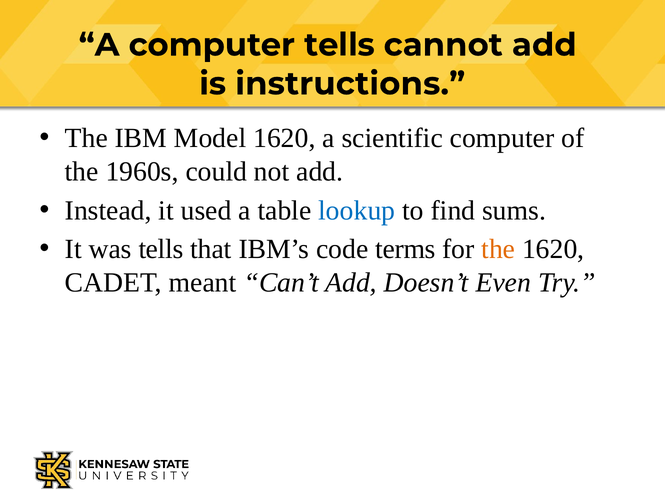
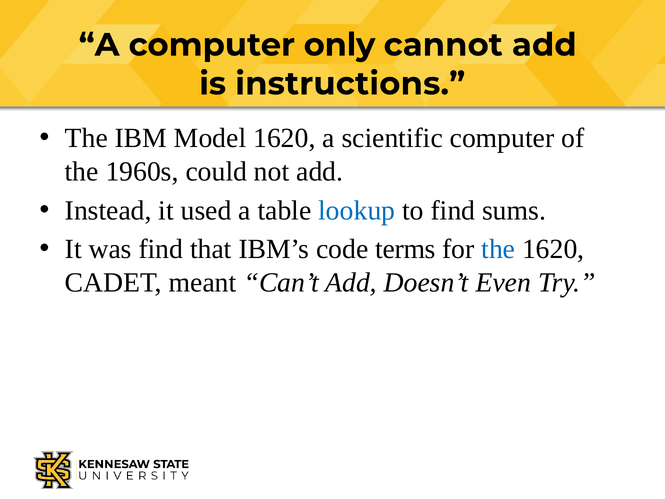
computer tells: tells -> only
was tells: tells -> find
the at (498, 249) colour: orange -> blue
